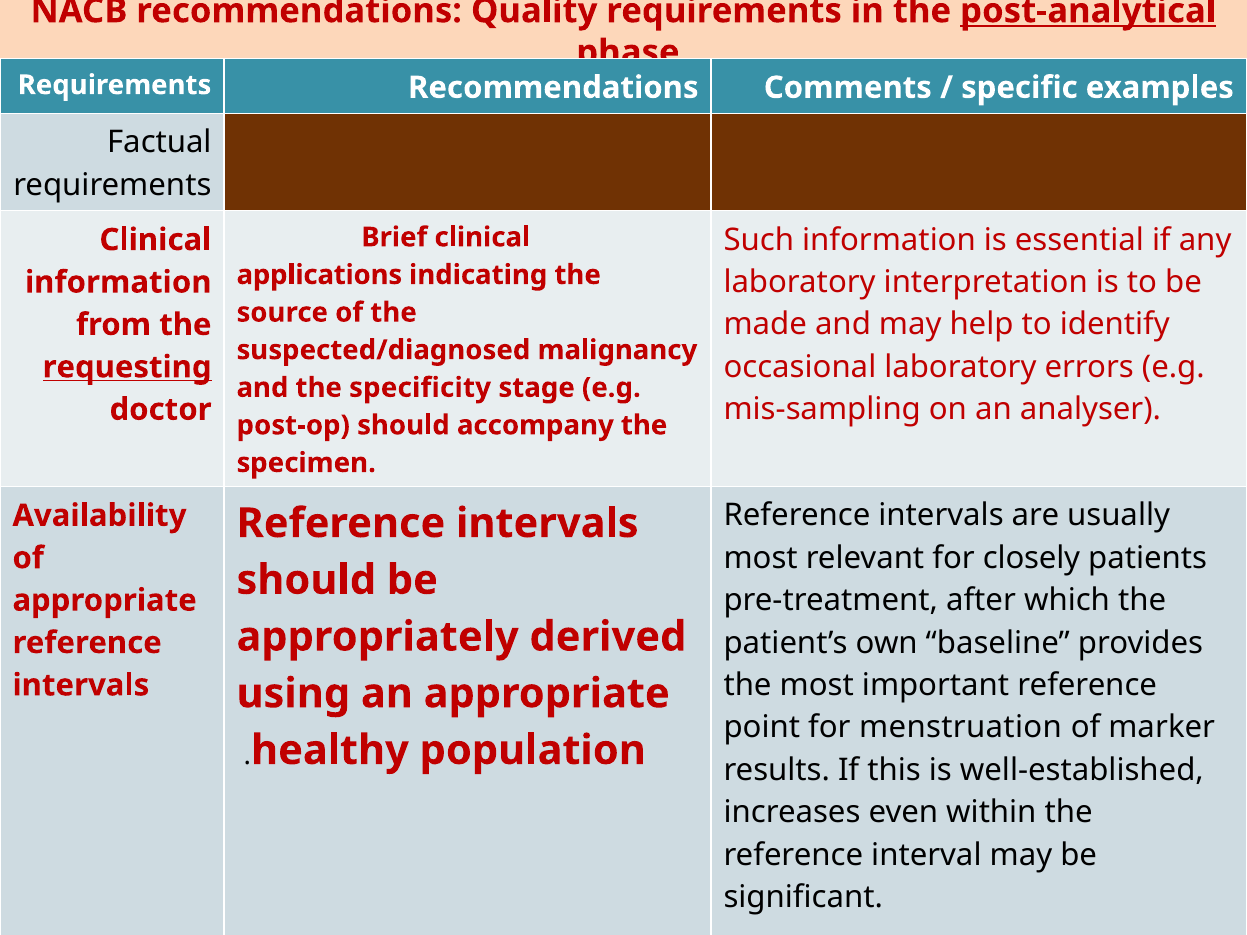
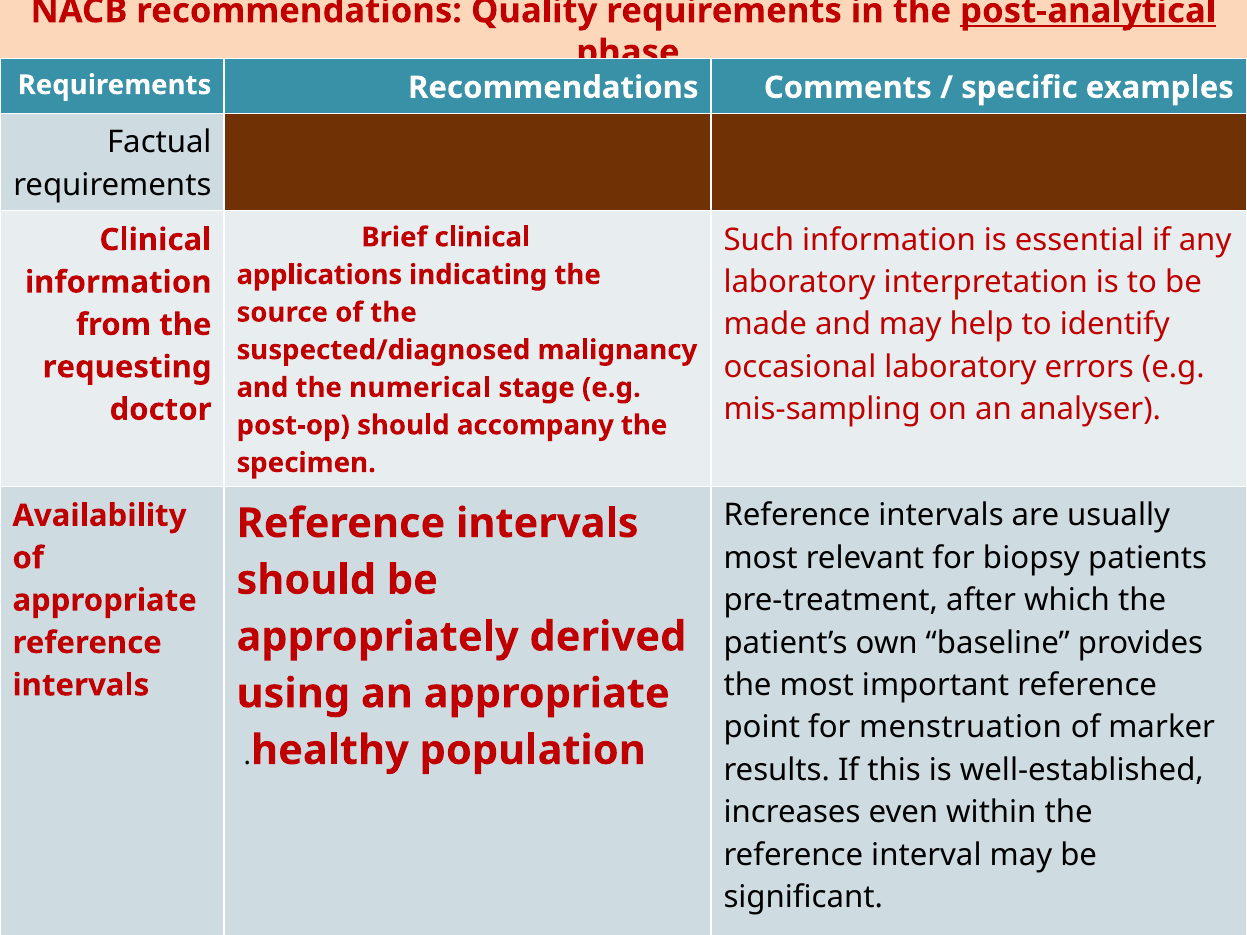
requesting underline: present -> none
specificity: specificity -> numerical
closely: closely -> biopsy
